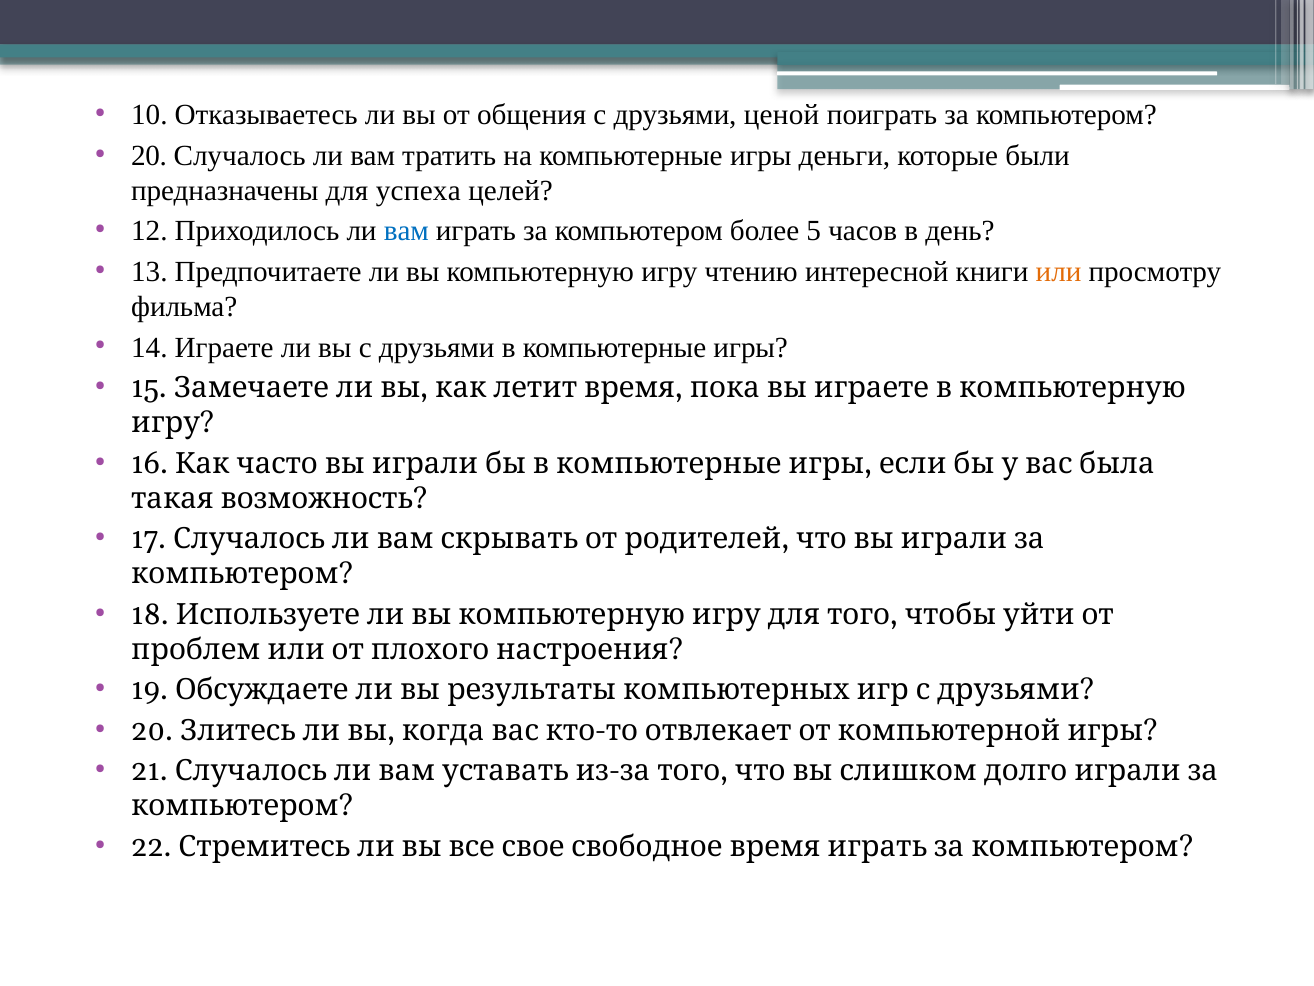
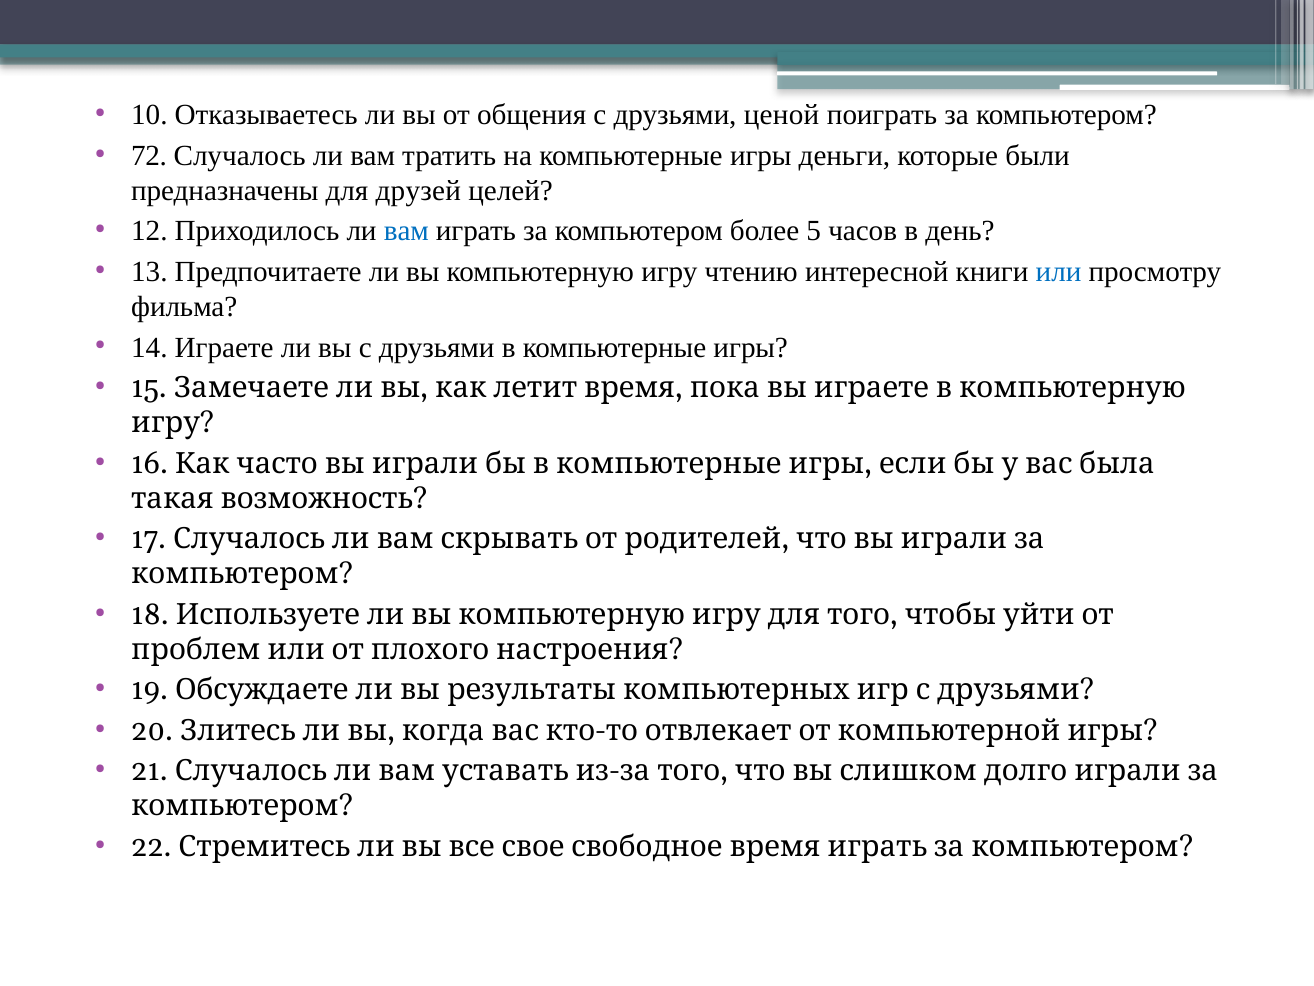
20 at (149, 156): 20 -> 72
успеха: успеха -> друзей
или colour: orange -> blue
